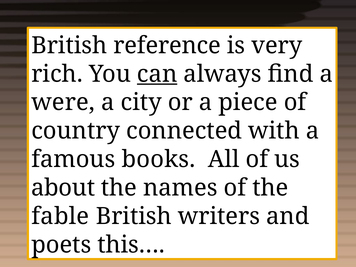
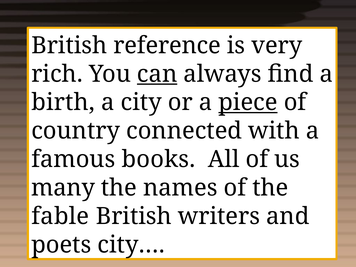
were: were -> birth
piece underline: none -> present
about: about -> many
this…: this… -> city…
